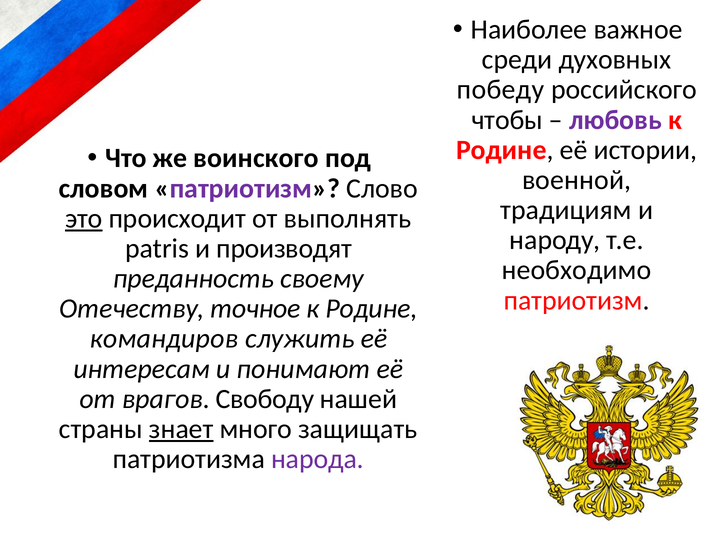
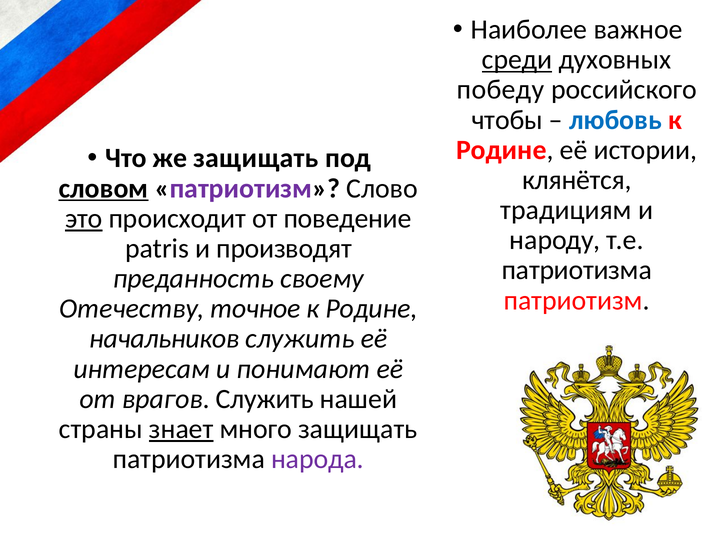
среди underline: none -> present
любовь colour: purple -> blue
же воинского: воинского -> защищать
военной: военной -> клянётся
словом underline: none -> present
выполнять: выполнять -> поведение
необходимо at (577, 270): необходимо -> патриотизма
командиров: командиров -> начальников
врагов Свободу: Свободу -> Служить
